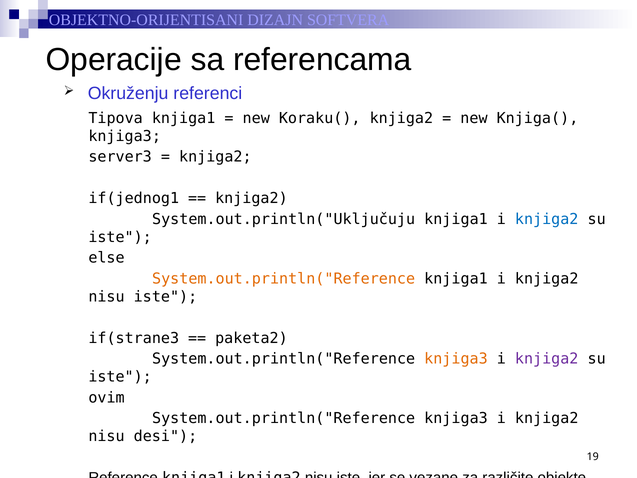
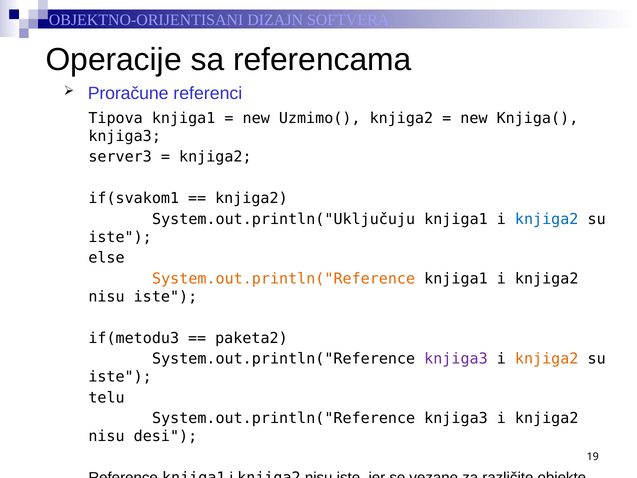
Okruženju: Okruženju -> Proračune
Koraku(: Koraku( -> Uzmimo(
if(jednog1: if(jednog1 -> if(svakom1
if(strane3: if(strane3 -> if(metodu3
knjiga3 at (456, 359) colour: orange -> purple
knjiga2 at (547, 359) colour: purple -> orange
ovim: ovim -> telu
